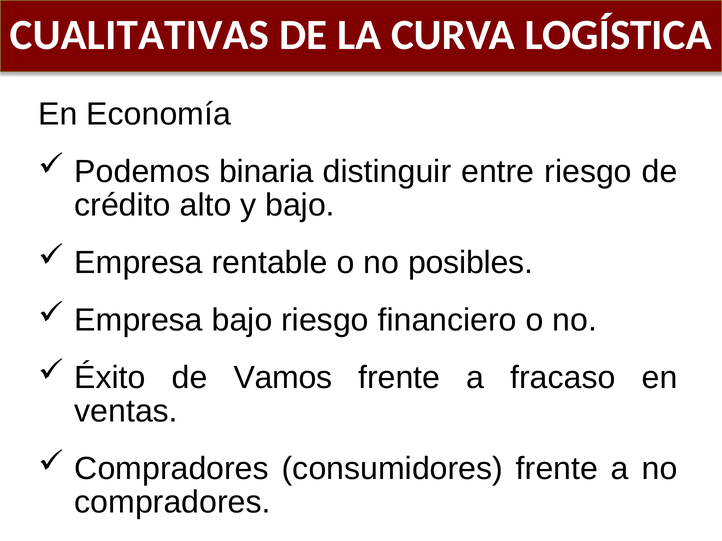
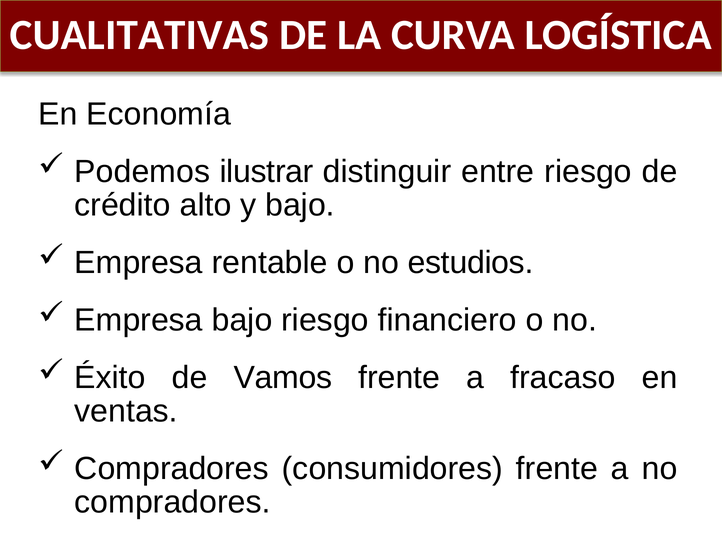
binaria: binaria -> ilustrar
posibles: posibles -> estudios
